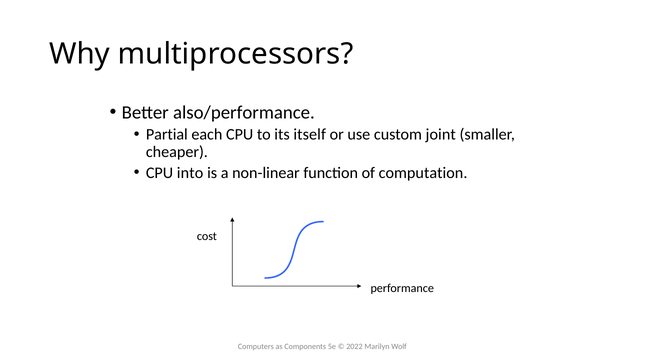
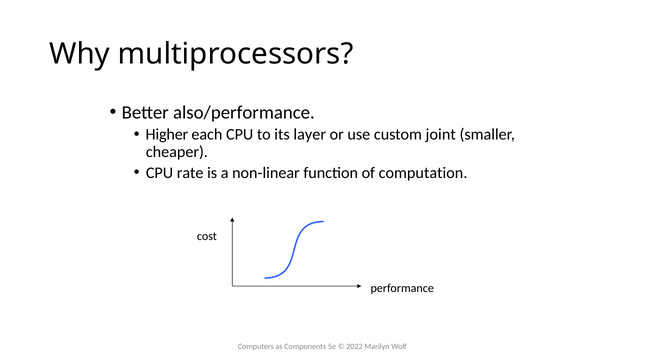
Partial: Partial -> Higher
itself: itself -> layer
into: into -> rate
